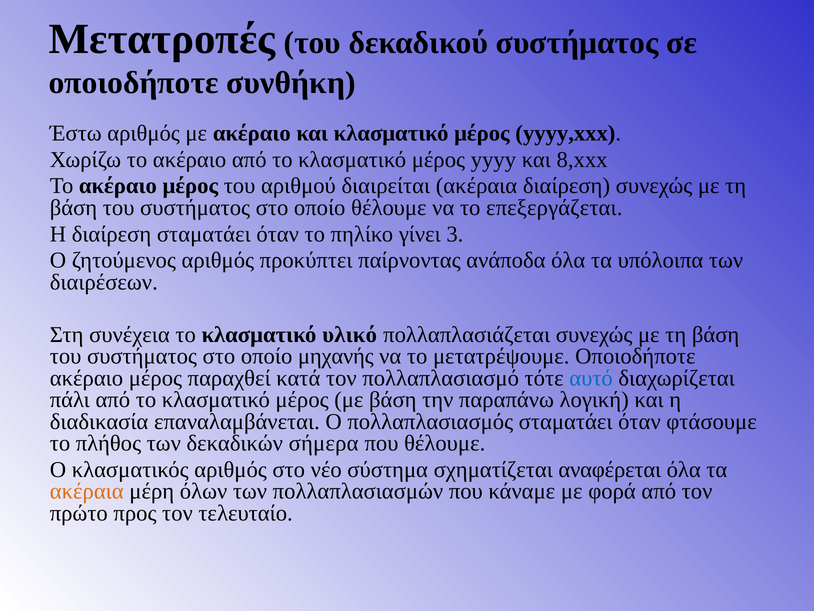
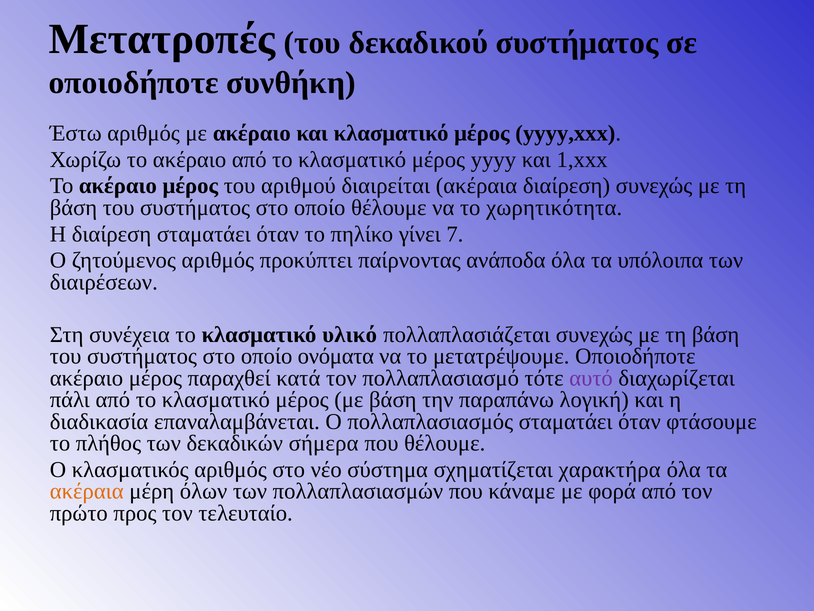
8,xxx: 8,xxx -> 1,xxx
επεξεργάζεται: επεξεργάζεται -> χωρητικότητα
3: 3 -> 7
μηχανής: μηχανής -> ονόματα
αυτό colour: blue -> purple
αναφέρεται: αναφέρεται -> χαρακτήρα
